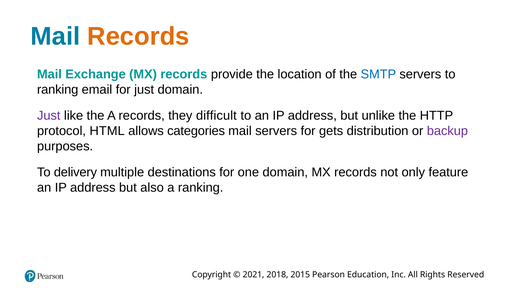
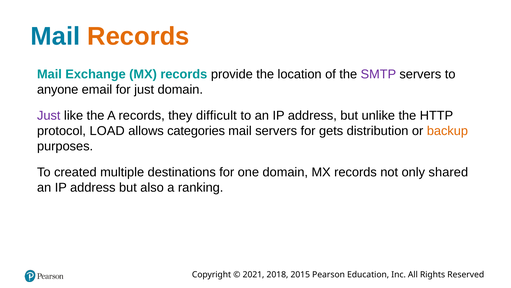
SMTP colour: blue -> purple
ranking at (58, 89): ranking -> anyone
HTML: HTML -> LOAD
backup colour: purple -> orange
delivery: delivery -> created
feature: feature -> shared
